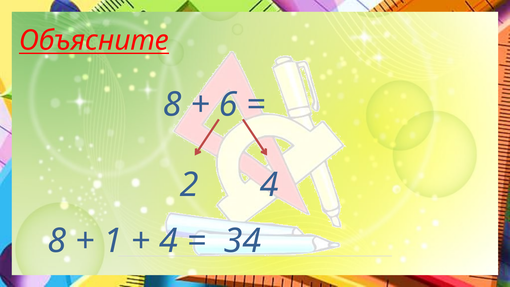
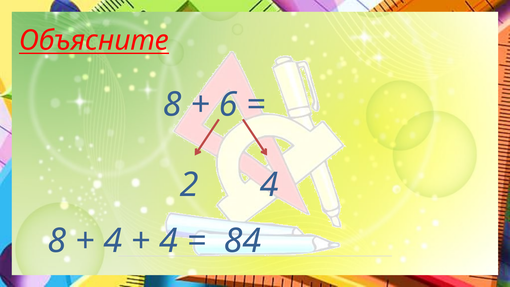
1 at (113, 241): 1 -> 4
34: 34 -> 84
